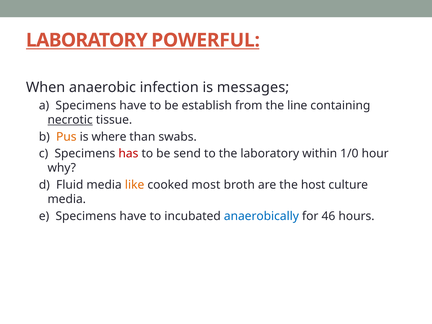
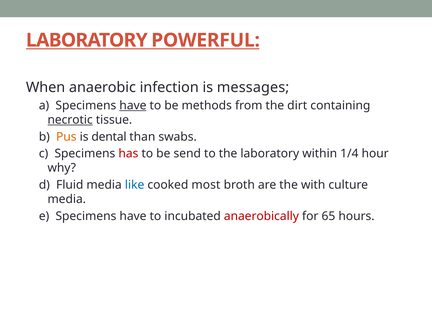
have at (133, 106) underline: none -> present
establish: establish -> methods
line: line -> dirt
where: where -> dental
1/0: 1/0 -> 1/4
like colour: orange -> blue
host: host -> with
anaerobically colour: blue -> red
46: 46 -> 65
